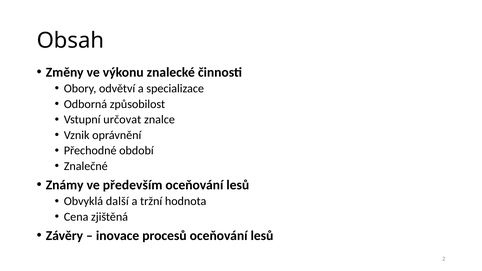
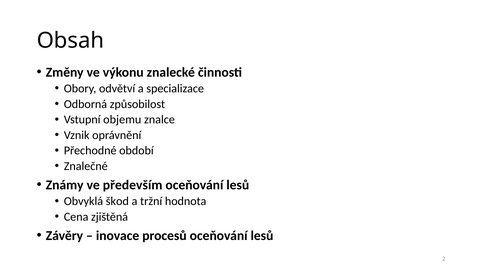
určovat: určovat -> objemu
další: další -> škod
